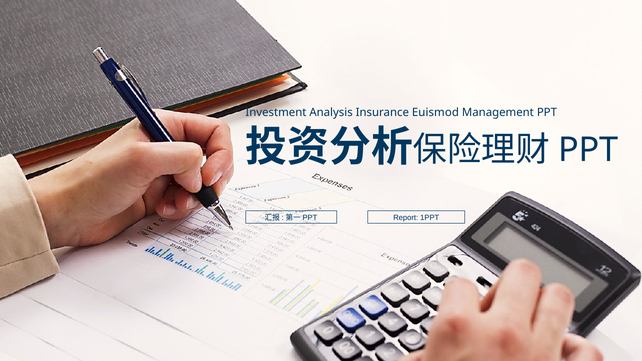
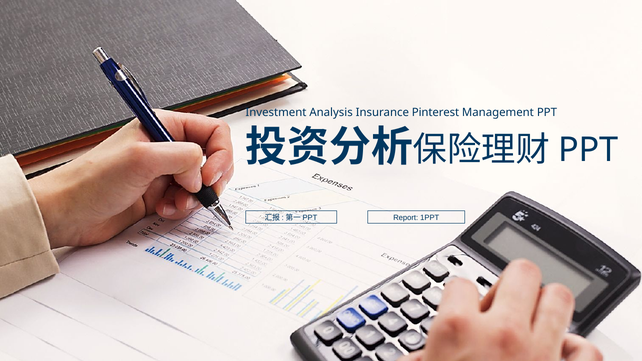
Euismod: Euismod -> Pinterest
